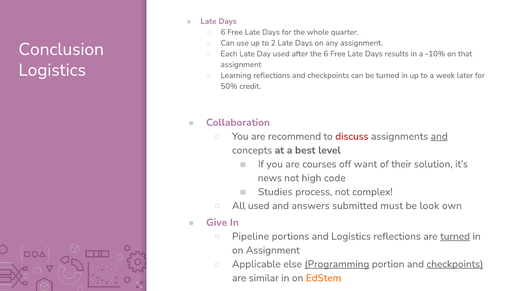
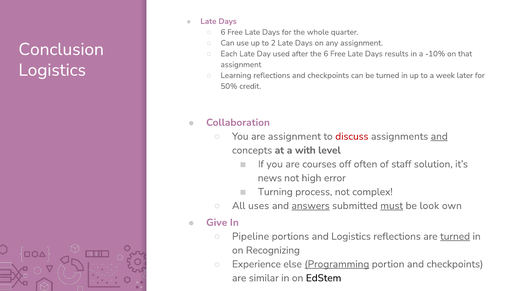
are recommend: recommend -> assignment
best: best -> with
want: want -> often
their: their -> staff
code: code -> error
Studies: Studies -> Turning
All used: used -> uses
answers underline: none -> present
must underline: none -> present
on Assignment: Assignment -> Recognizing
Applicable: Applicable -> Experience
checkpoints at (455, 264) underline: present -> none
EdStem colour: orange -> black
